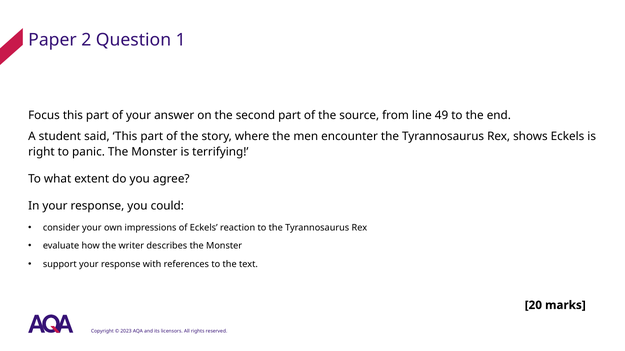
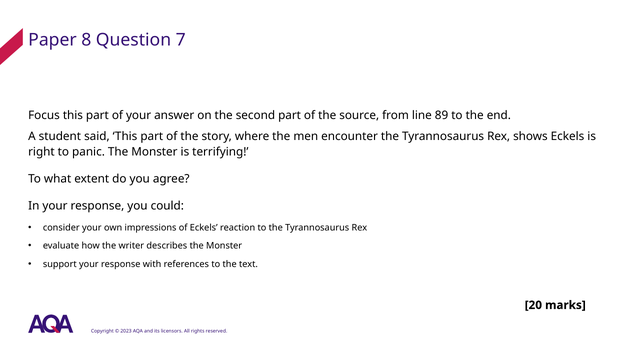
2: 2 -> 8
1: 1 -> 7
49: 49 -> 89
